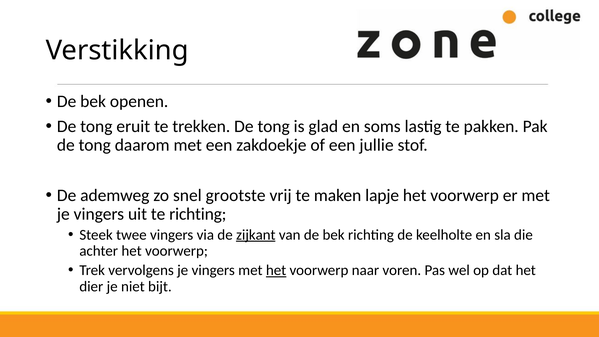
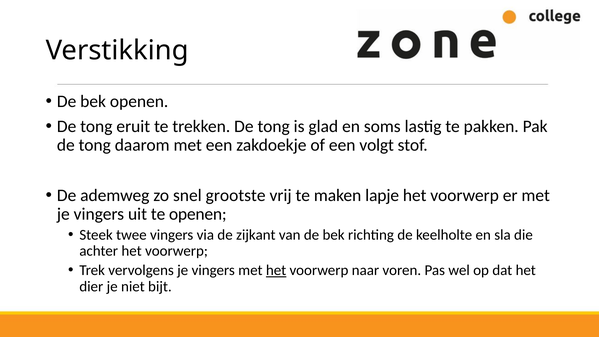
jullie: jullie -> volgt
te richting: richting -> openen
zijkant underline: present -> none
